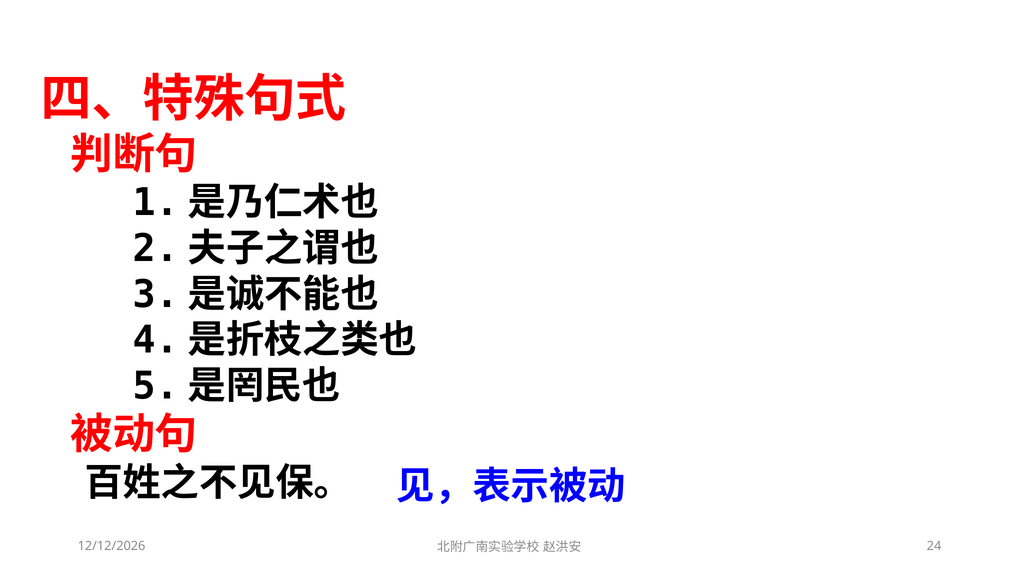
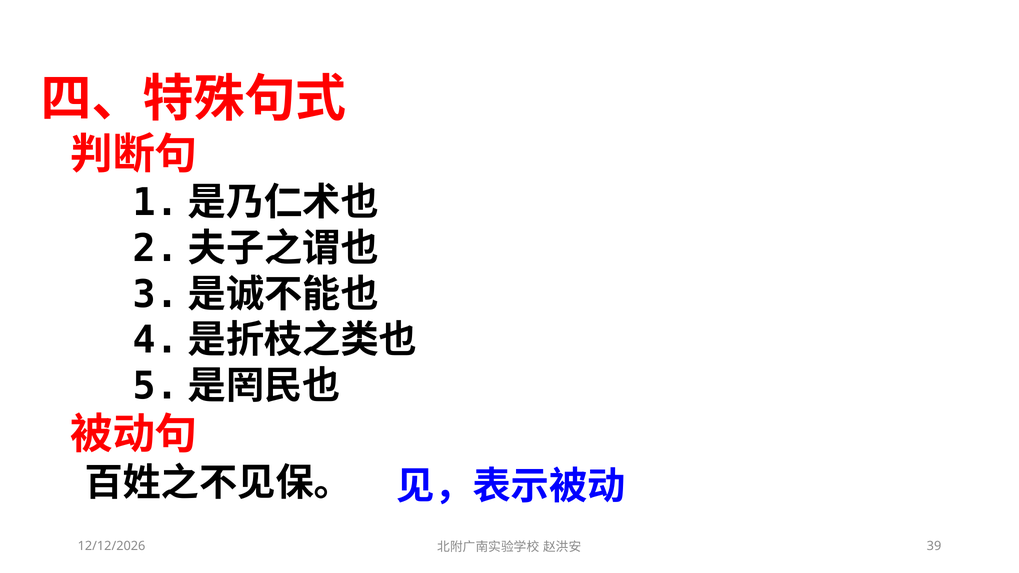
24: 24 -> 39
